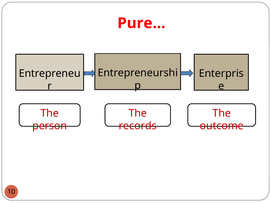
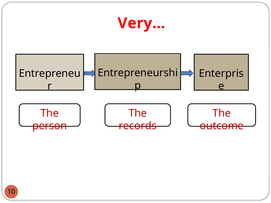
Pure…: Pure… -> Very…
